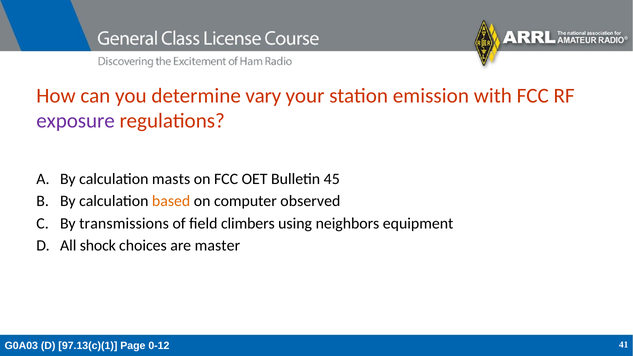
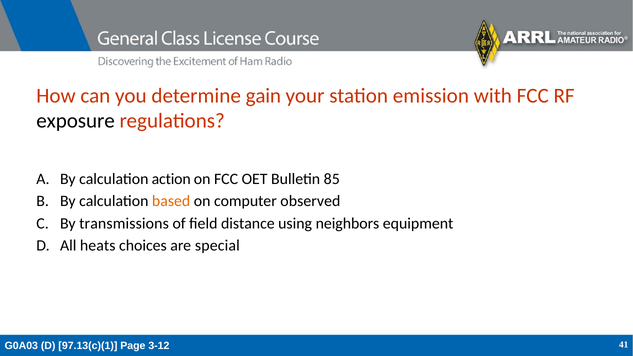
vary: vary -> gain
exposure colour: purple -> black
masts: masts -> action
45: 45 -> 85
climbers: climbers -> distance
shock: shock -> heats
master: master -> special
0-12: 0-12 -> 3-12
